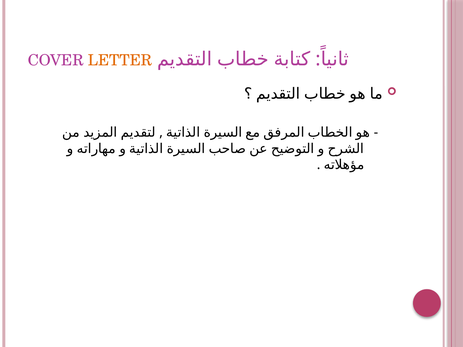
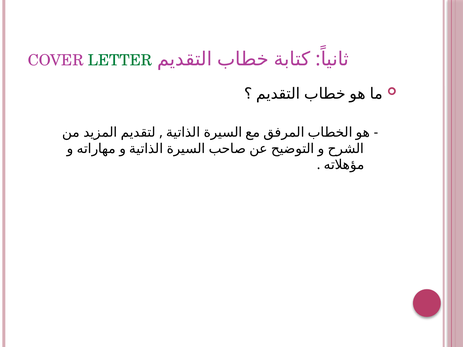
LETTER colour: orange -> green
